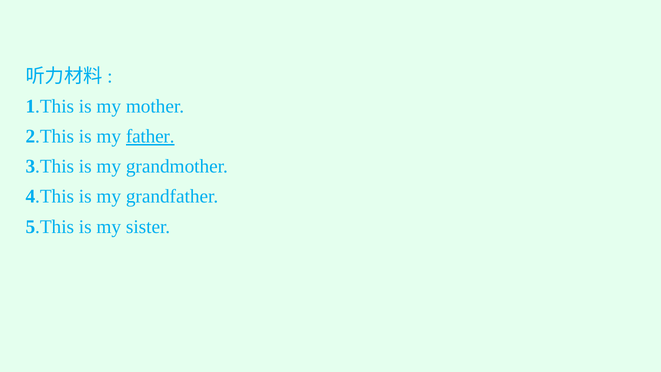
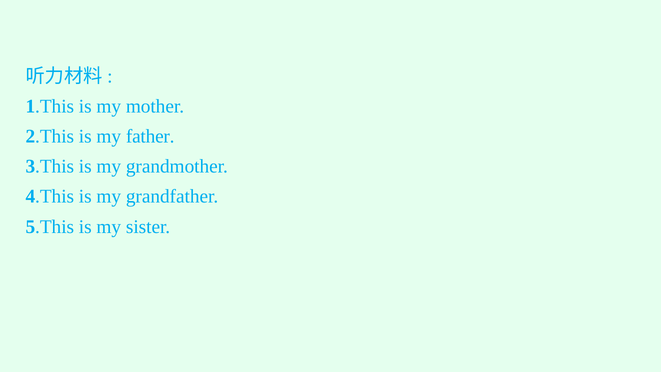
father underline: present -> none
